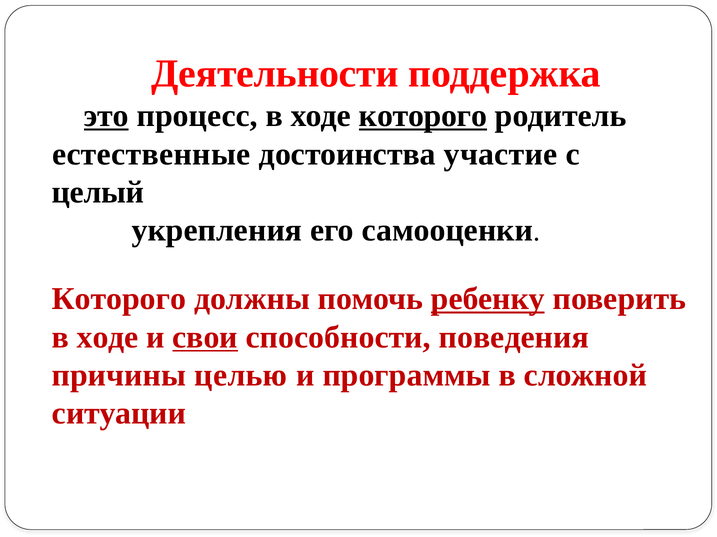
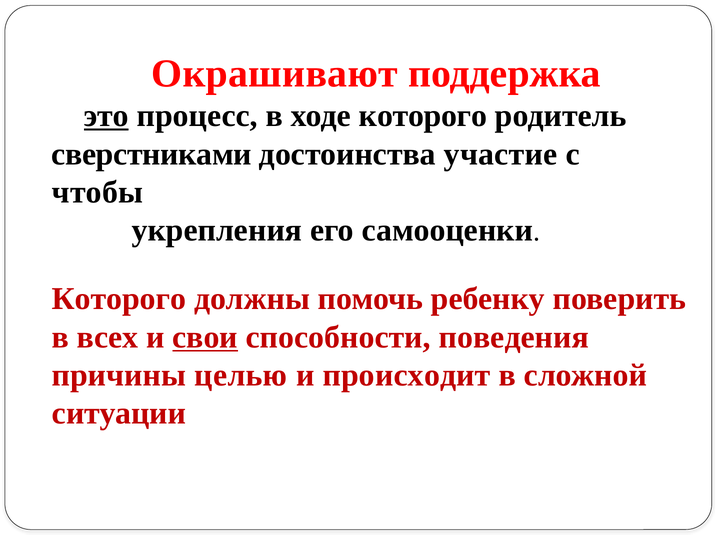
Деятельности: Деятельности -> Окрашивают
которого at (423, 116) underline: present -> none
естественные: естественные -> сверстниками
целый: целый -> чтобы
ребенку underline: present -> none
ходе at (108, 338): ходе -> всех
программы: программы -> происходит
